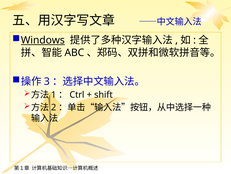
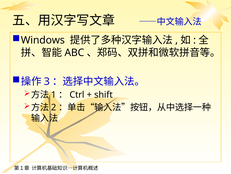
Windows underline: present -> none
